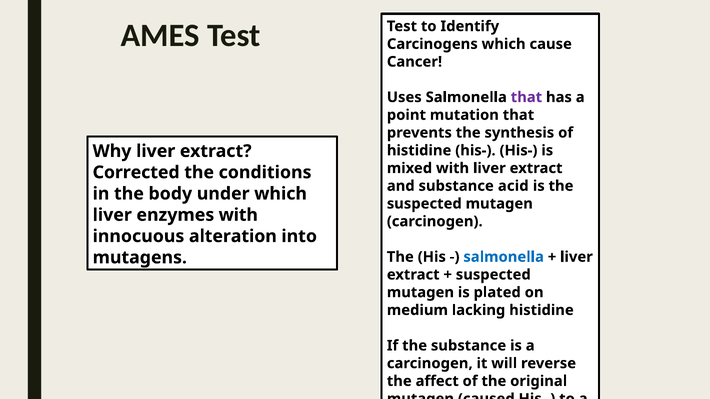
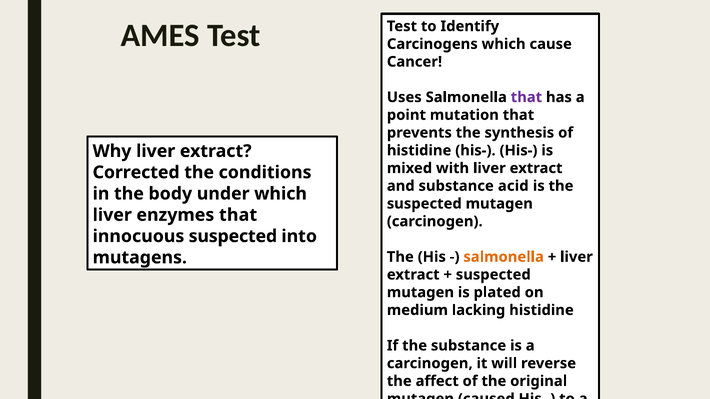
enzymes with: with -> that
innocuous alteration: alteration -> suspected
salmonella at (504, 257) colour: blue -> orange
